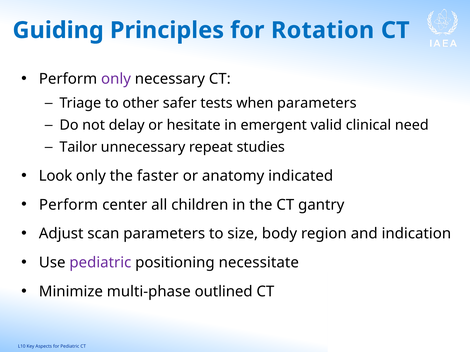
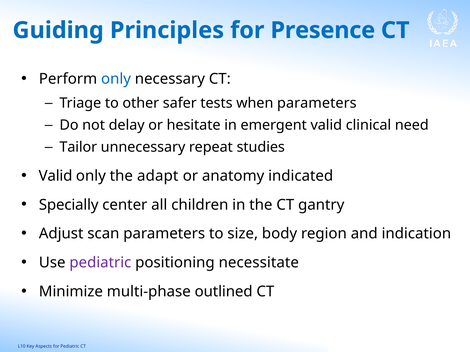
Rotation: Rotation -> Presence
only at (116, 79) colour: purple -> blue
Look at (56, 176): Look -> Valid
faster: faster -> adapt
Perform at (69, 205): Perform -> Specially
